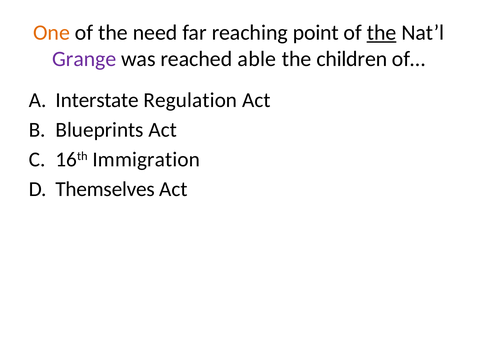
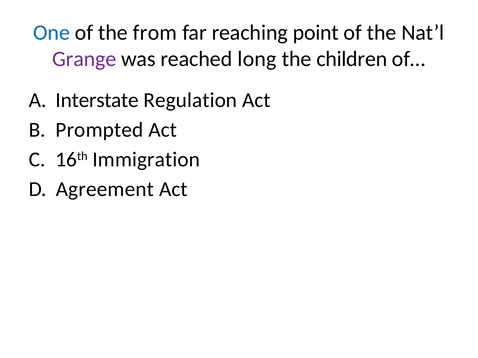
One colour: orange -> blue
need: need -> from
the at (382, 33) underline: present -> none
able: able -> long
Blueprints: Blueprints -> Prompted
Themselves: Themselves -> Agreement
